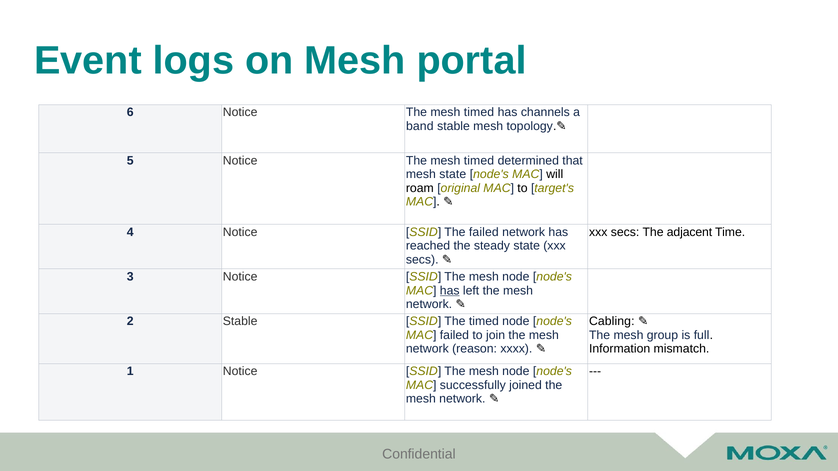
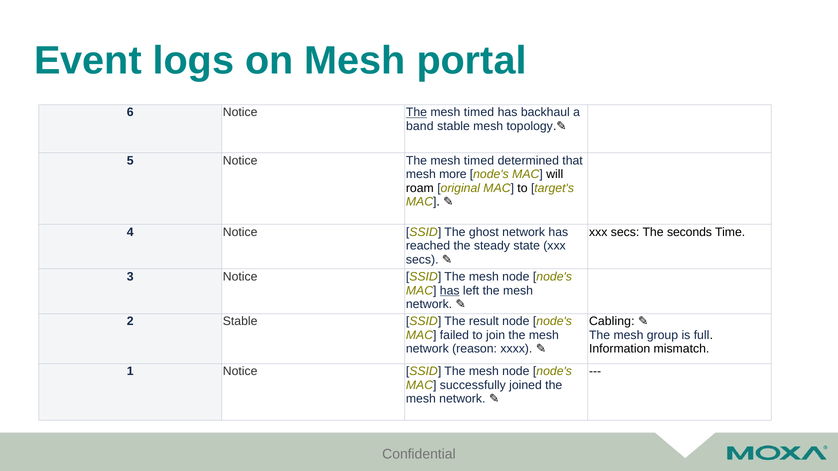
The at (416, 113) underline: none -> present
channels: channels -> backhaul
mesh state: state -> more
The failed: failed -> ghost
adjacent: adjacent -> seconds
The timed: timed -> result
